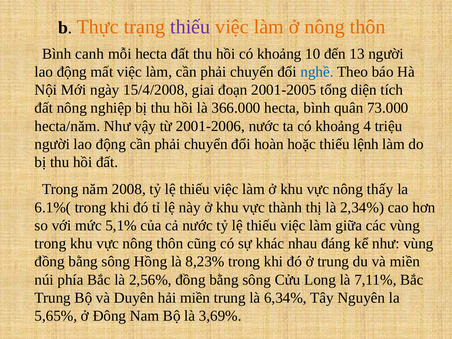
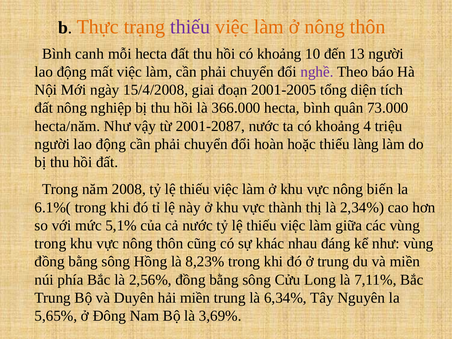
nghề colour: blue -> purple
2001-2006: 2001-2006 -> 2001-2087
lệnh: lệnh -> làng
thấy: thấy -> biến
